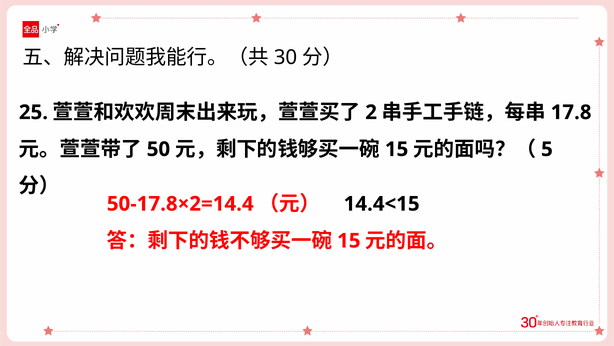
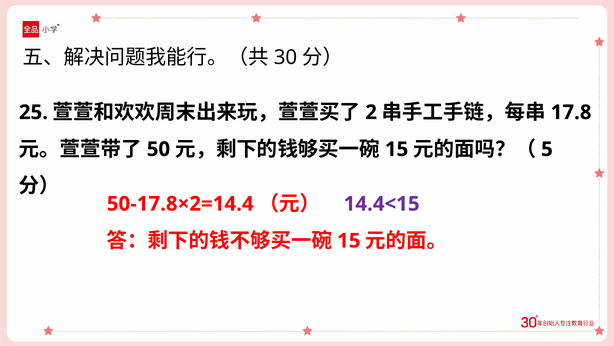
14.4<15 colour: black -> purple
